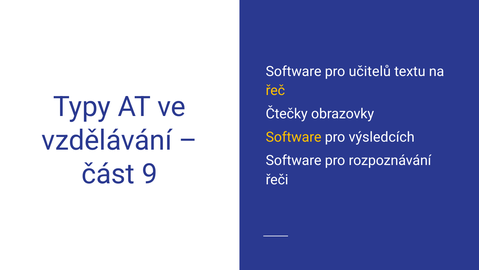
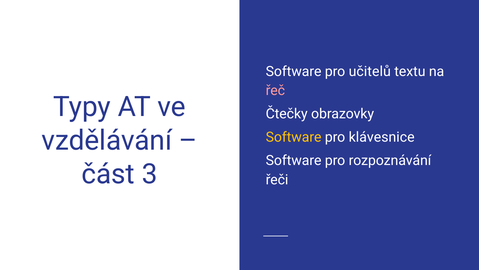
řeč colour: yellow -> pink
výsledcích: výsledcích -> klávesnice
9: 9 -> 3
